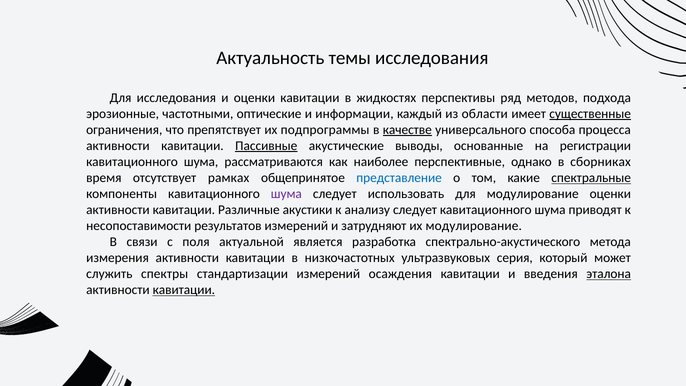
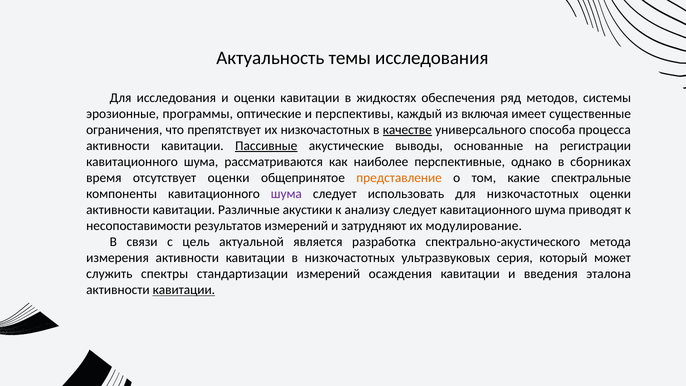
перспективы: перспективы -> обеспечения
подхода: подхода -> системы
частотными: частотными -> программы
информации: информации -> перспективы
области: области -> включая
существенные underline: present -> none
их подпрограммы: подпрограммы -> низкочастотных
отсутствует рамках: рамках -> оценки
представление colour: blue -> orange
спектральные underline: present -> none
для модулирование: модулирование -> низкочастотных
поля: поля -> цель
эталона underline: present -> none
